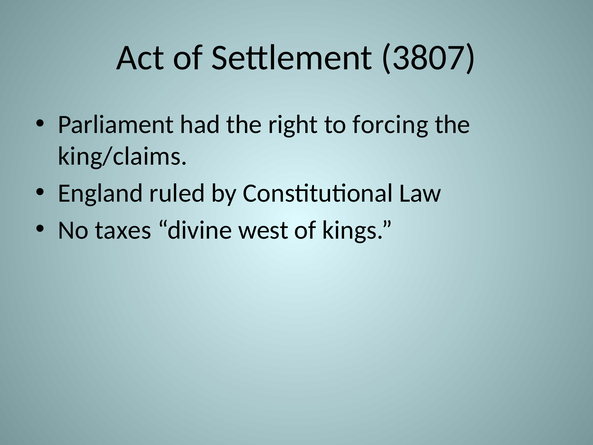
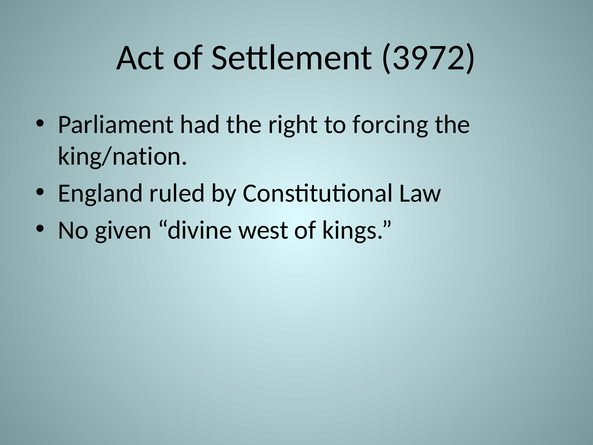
3807: 3807 -> 3972
king/claims: king/claims -> king/nation
taxes: taxes -> given
